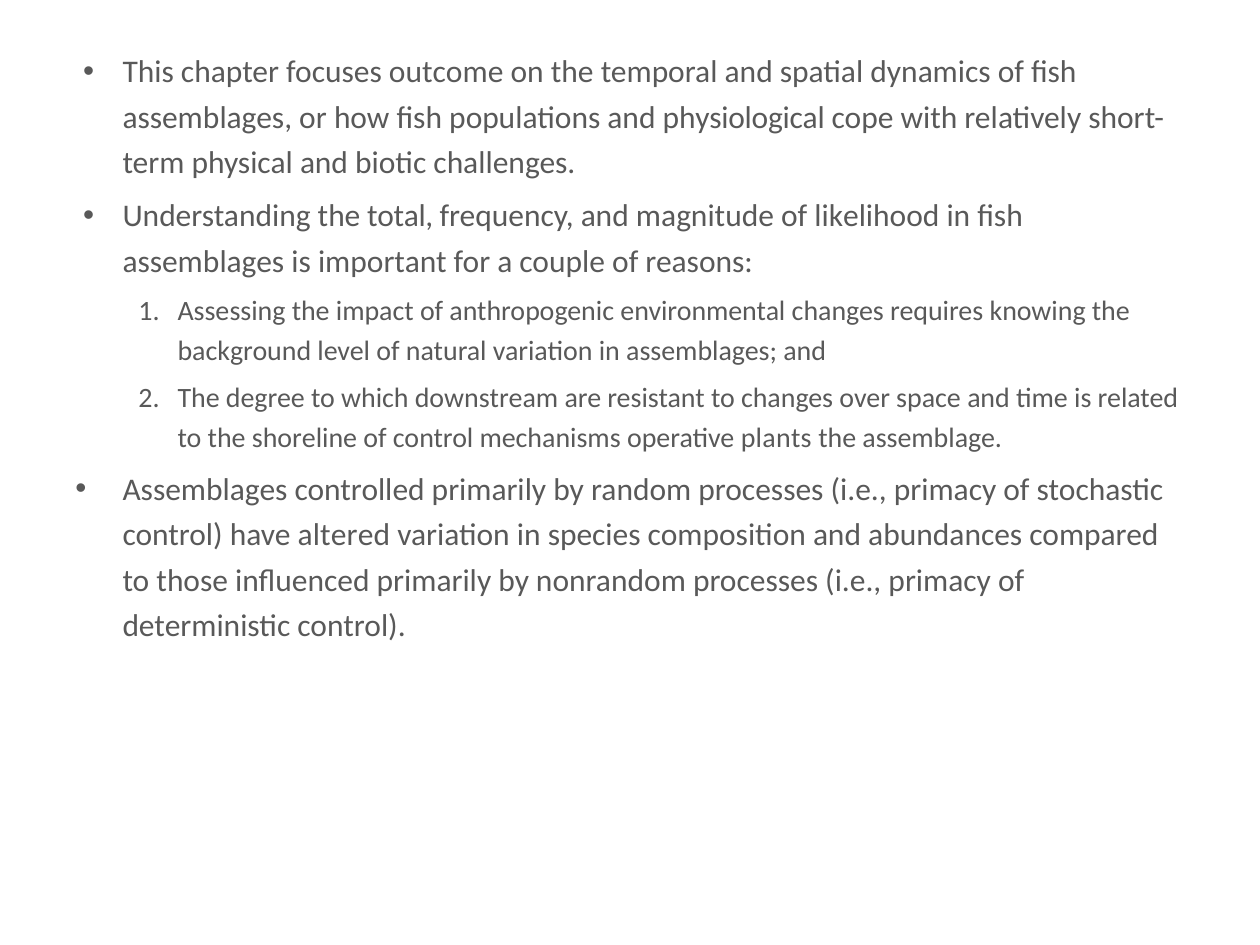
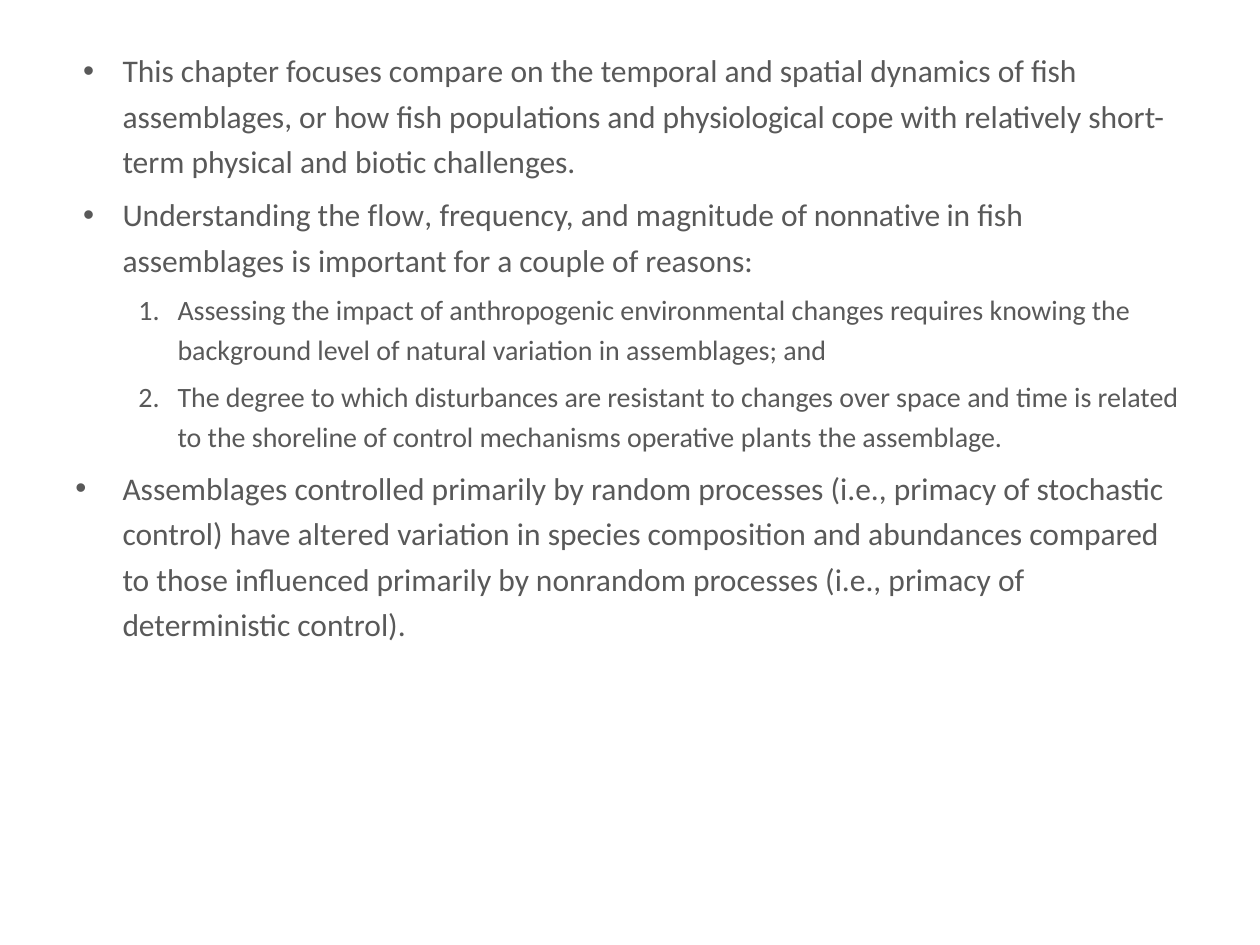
outcome: outcome -> compare
total: total -> flow
likelihood: likelihood -> nonnative
downstream: downstream -> disturbances
